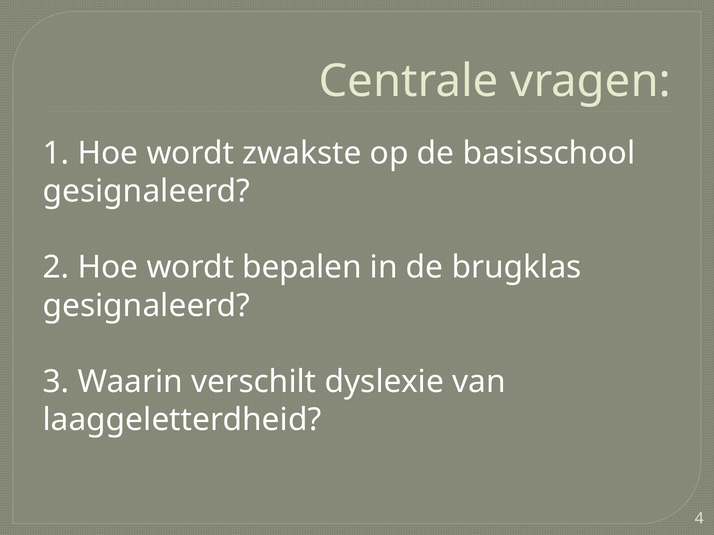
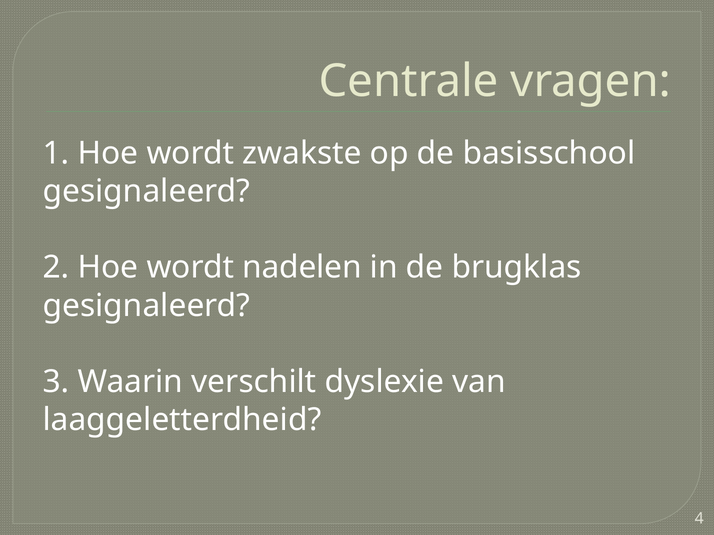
bepalen: bepalen -> nadelen
